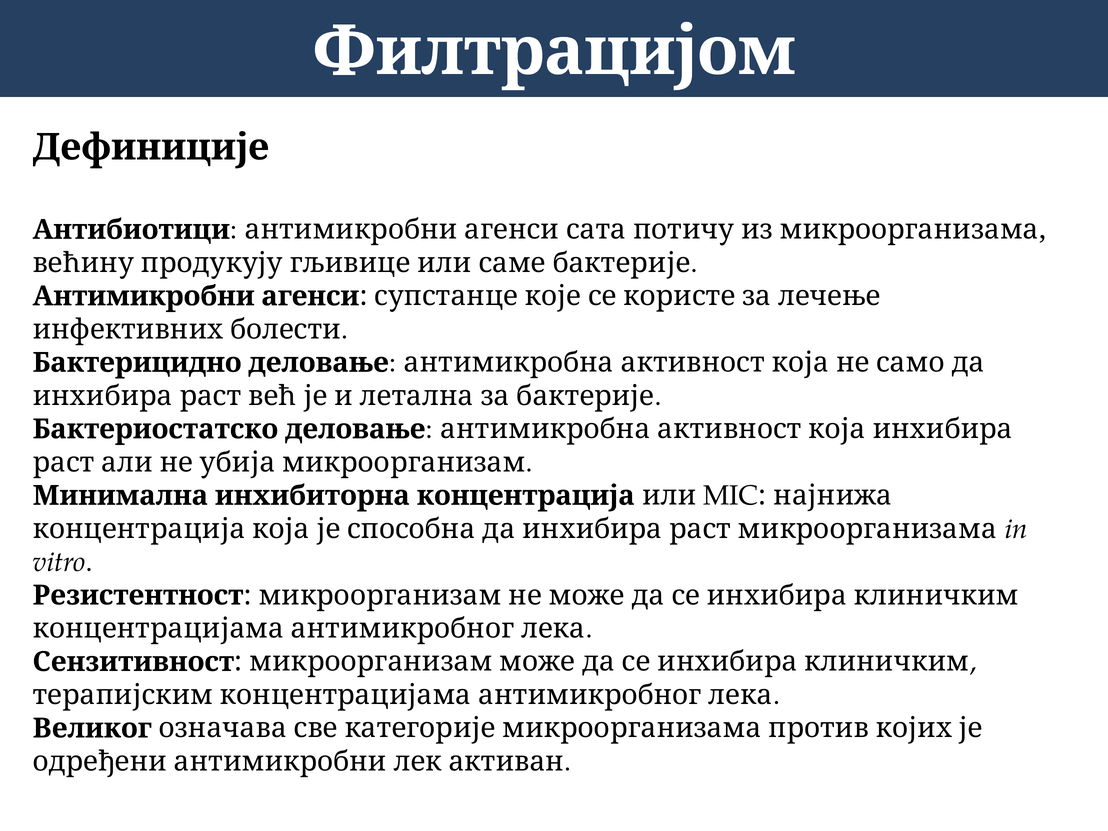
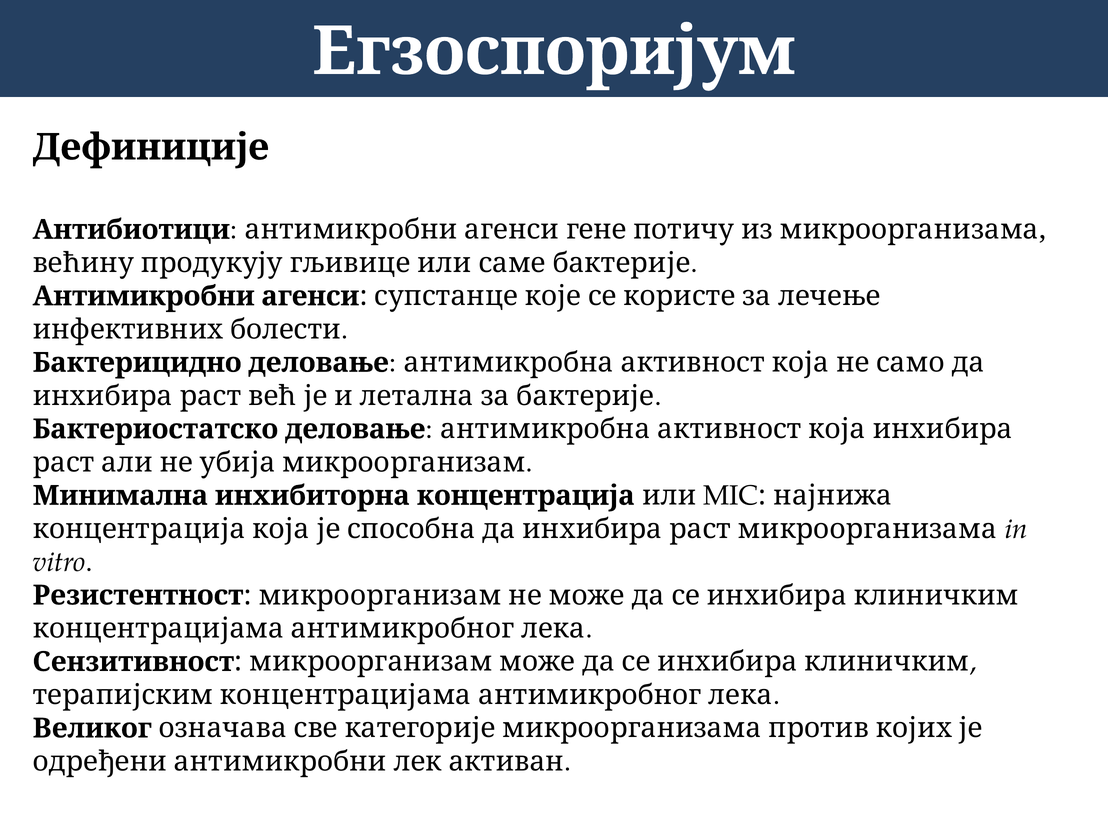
Филтрацијом: Филтрацијом -> Егзоспоријум
сата: сата -> гене
